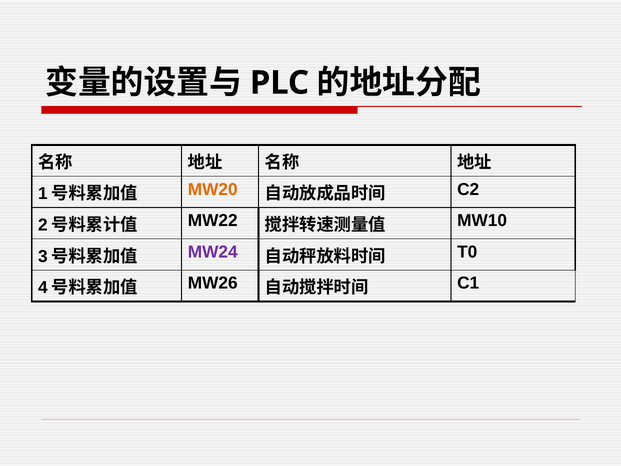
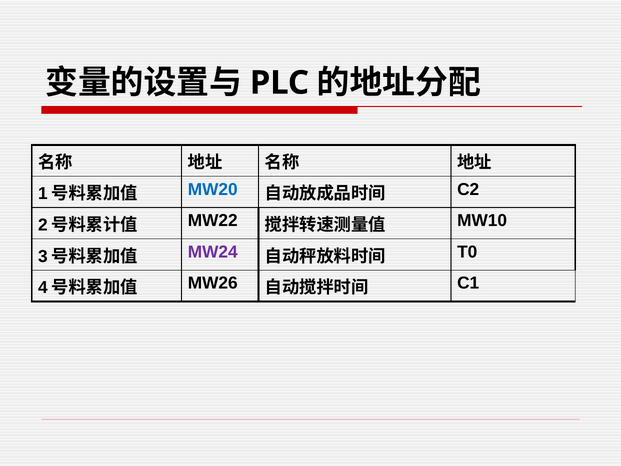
MW20 colour: orange -> blue
